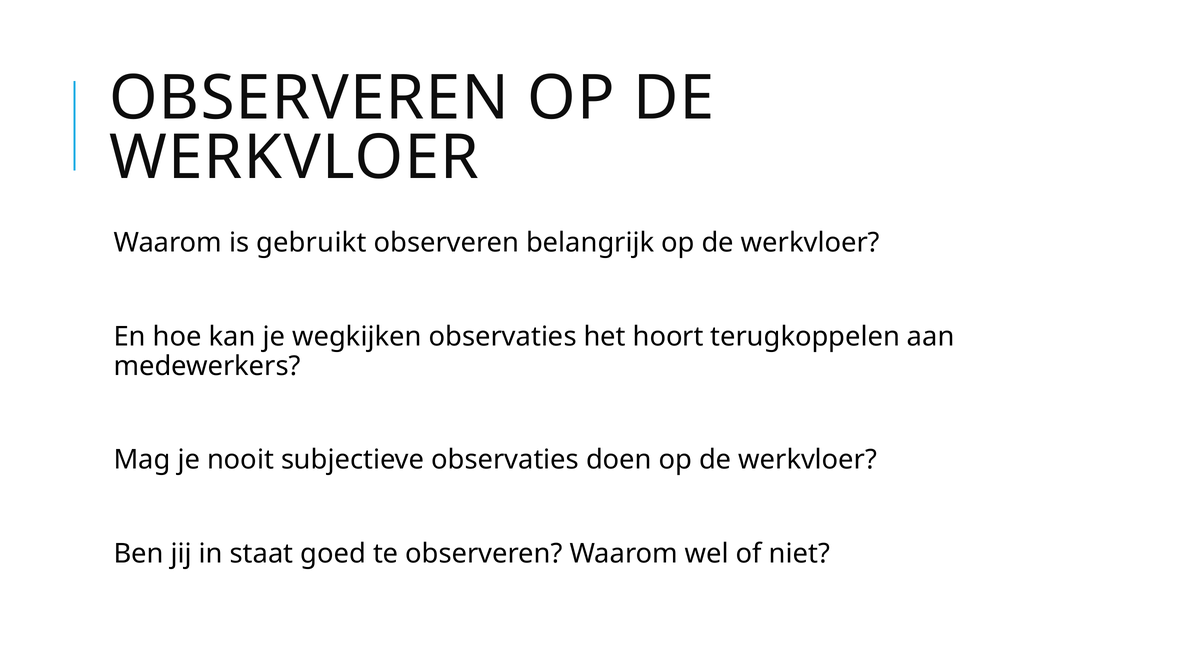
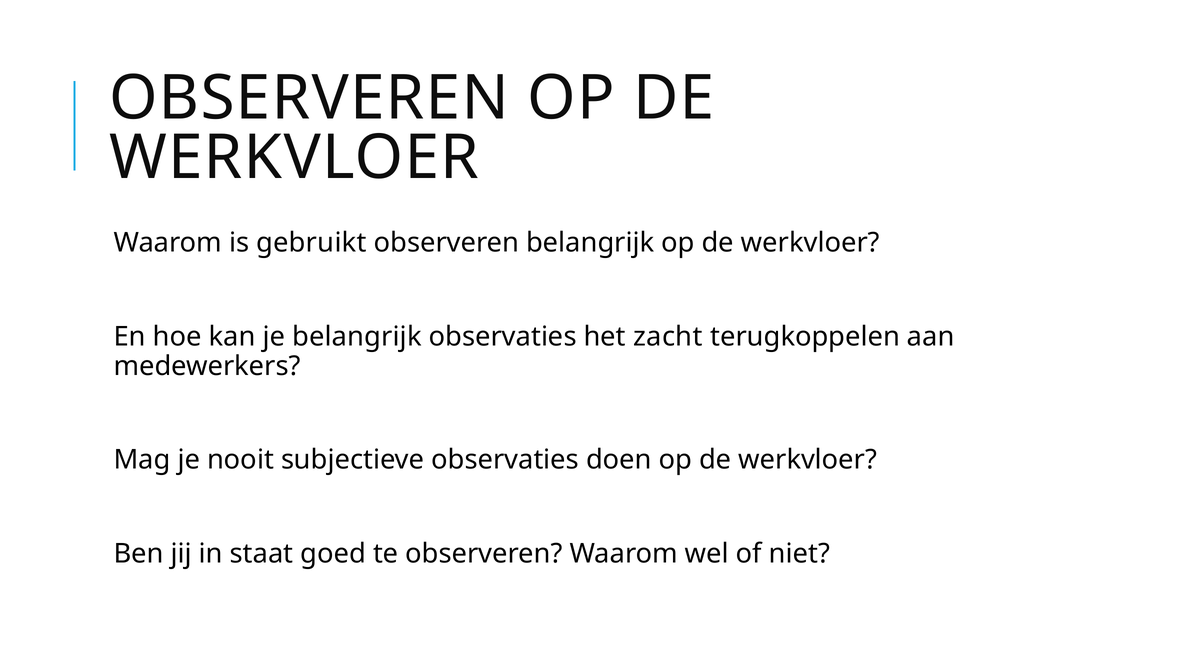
je wegkijken: wegkijken -> belangrijk
hoort: hoort -> zacht
